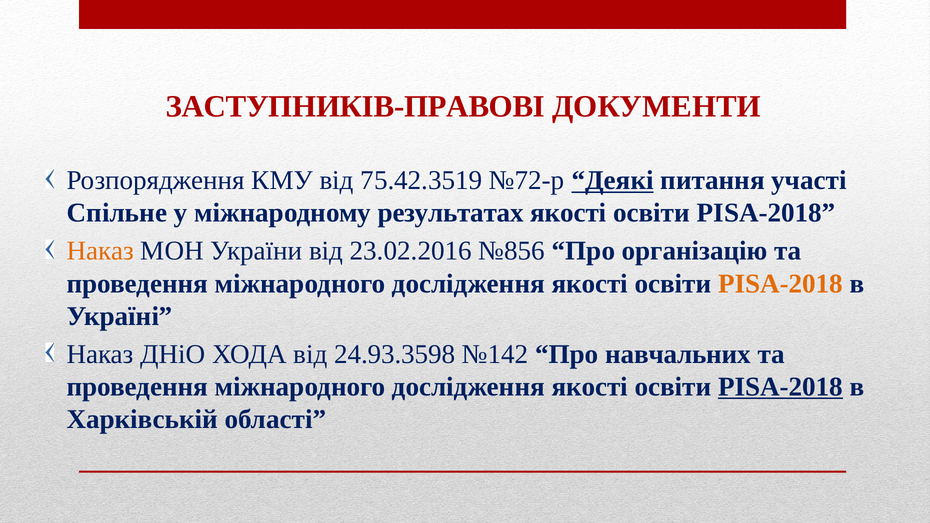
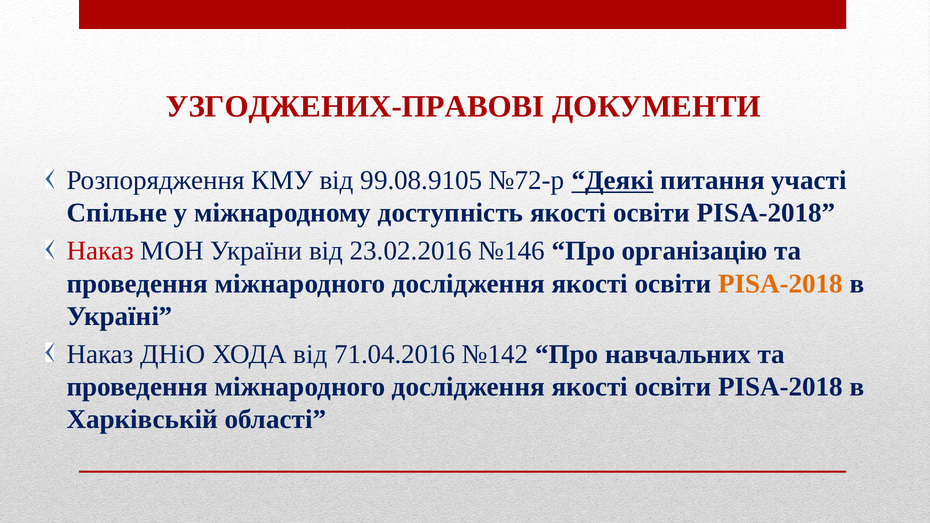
ЗАСТУПНИКІВ-ПРАВОВІ: ЗАСТУПНИКІВ-ПРАВОВІ -> УЗГОДЖЕНИХ-ПРАВОВІ
75.42.3519: 75.42.3519 -> 99.08.9105
результатах: результатах -> доступність
Наказ at (100, 251) colour: orange -> red
№856: №856 -> №146
24.93.3598: 24.93.3598 -> 71.04.2016
PISA-2018 at (781, 387) underline: present -> none
